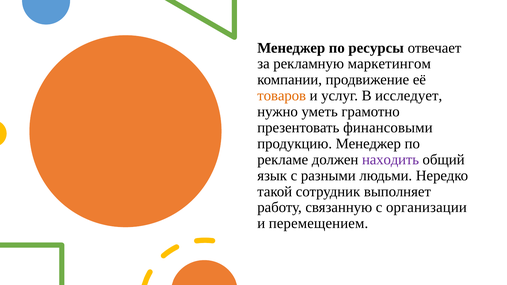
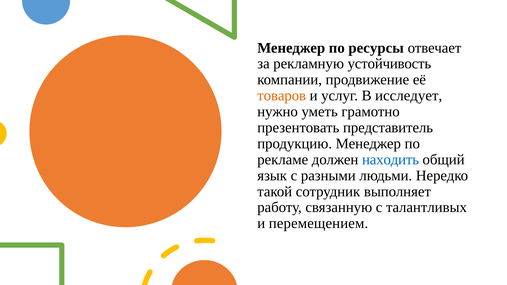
маркетингом: маркетингом -> устойчивость
финансовыми: финансовыми -> представитель
находить colour: purple -> blue
организации: организации -> талантливых
